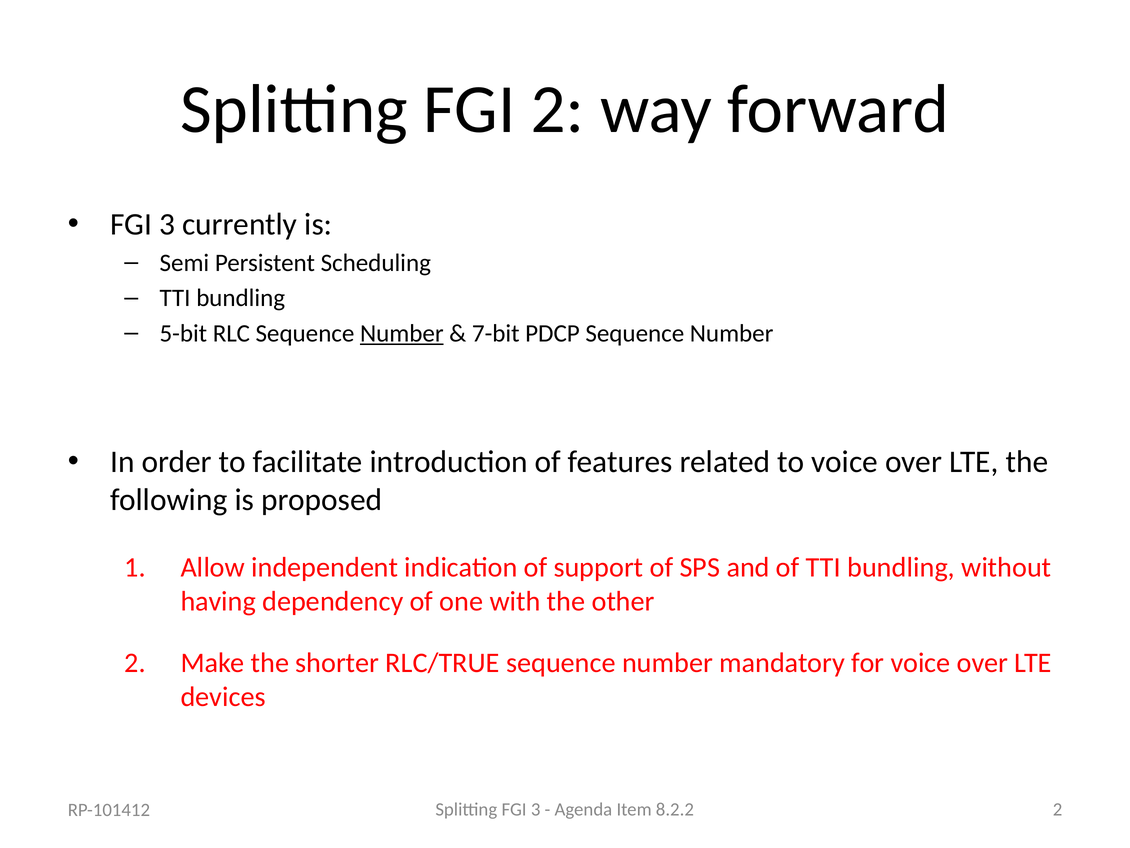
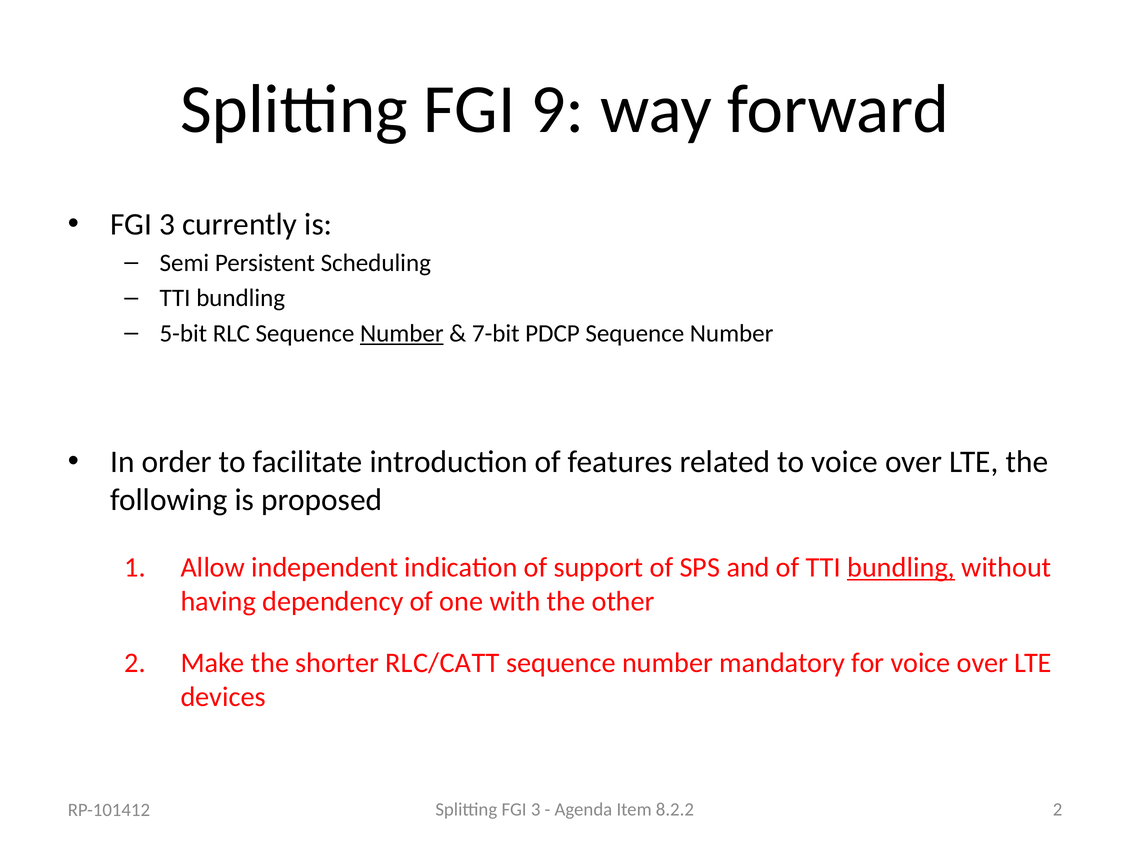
FGI 2: 2 -> 9
bundling at (901, 567) underline: none -> present
RLC/TRUE: RLC/TRUE -> RLC/CATT
